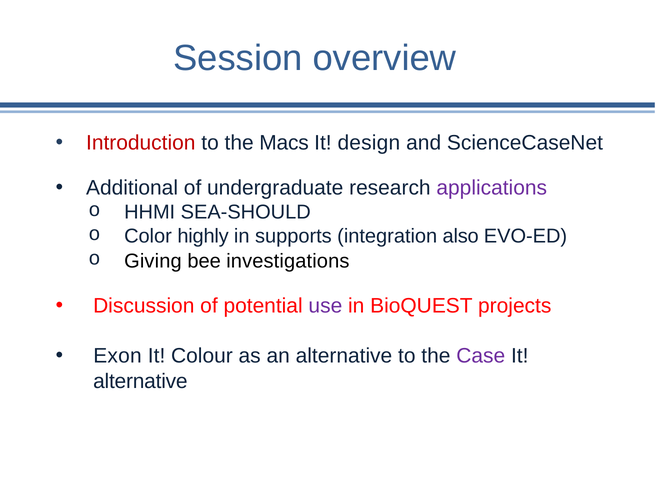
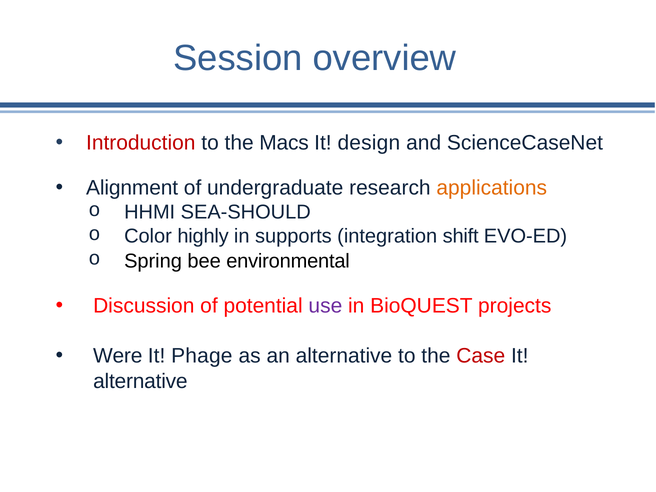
Additional: Additional -> Alignment
applications colour: purple -> orange
also: also -> shift
Giving: Giving -> Spring
investigations: investigations -> environmental
Exon: Exon -> Were
Colour: Colour -> Phage
Case colour: purple -> red
